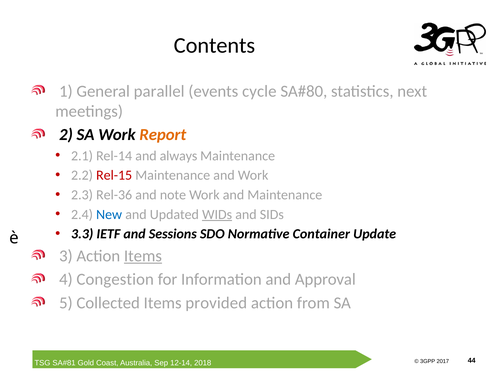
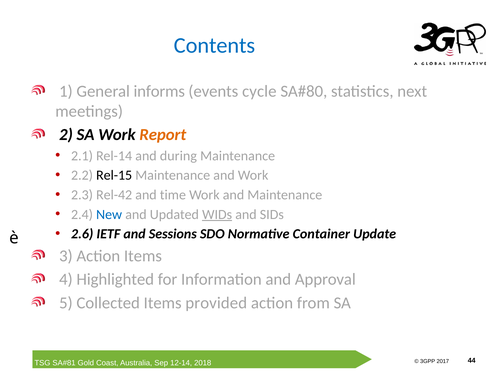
Contents colour: black -> blue
parallel: parallel -> informs
always: always -> during
Rel-15 colour: red -> black
Rel-36: Rel-36 -> Rel-42
note: note -> time
3.3: 3.3 -> 2.6
Items at (143, 256) underline: present -> none
Congestion: Congestion -> Highlighted
